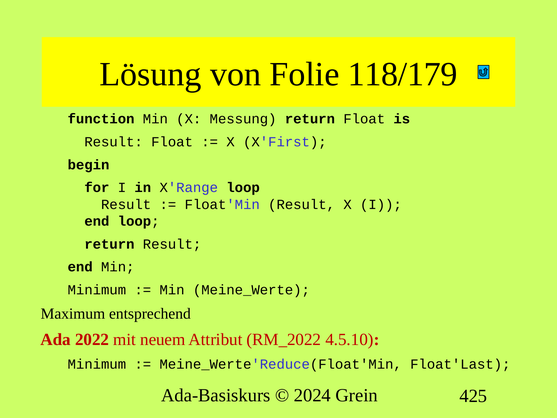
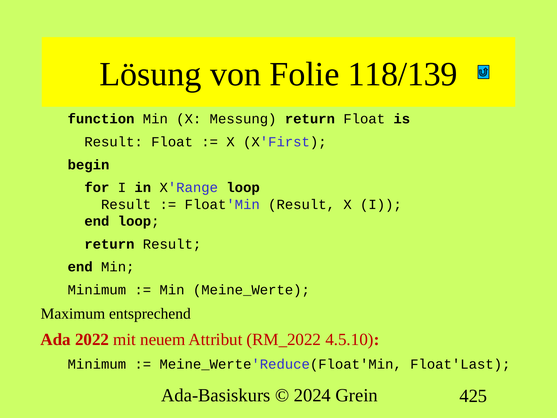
118/179: 118/179 -> 118/139
